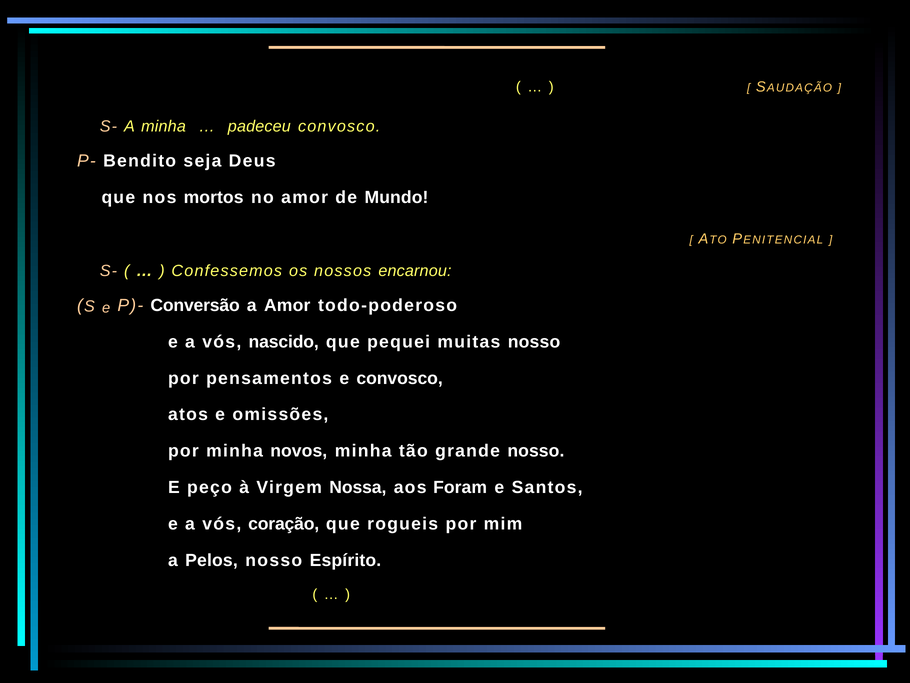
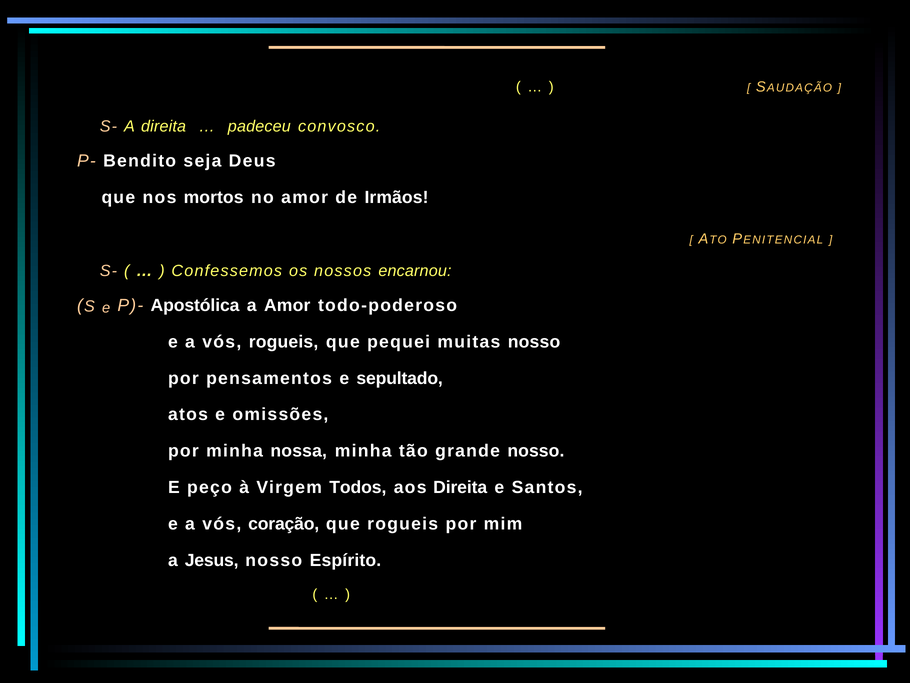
A minha: minha -> direita
Mundo: Mundo -> Irmãos
Conversão: Conversão -> Apostólica
vós nascido: nascido -> rogueis
e convosco: convosco -> sepultado
novos: novos -> nossa
Nossa: Nossa -> Todos
aos Foram: Foram -> Direita
Pelos: Pelos -> Jesus
